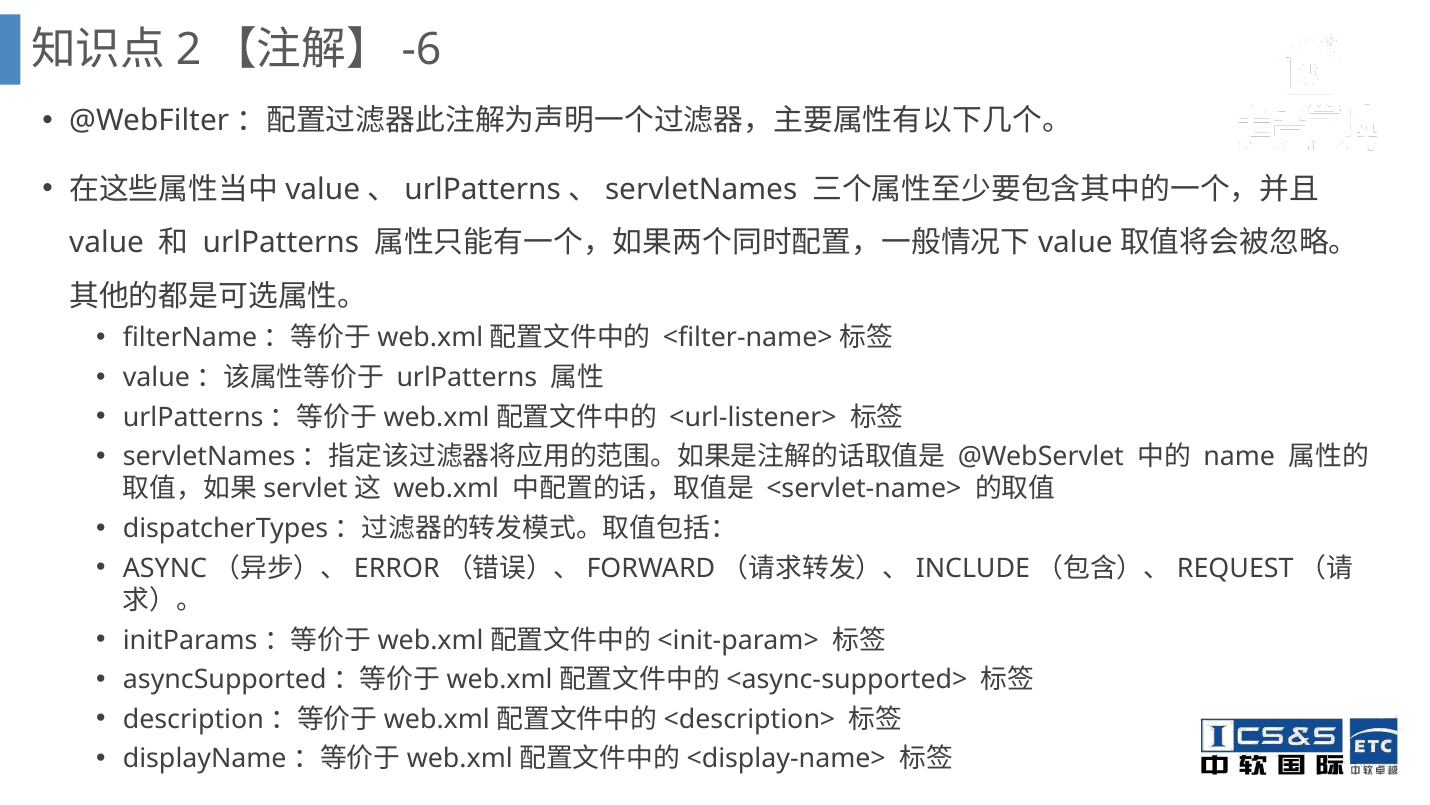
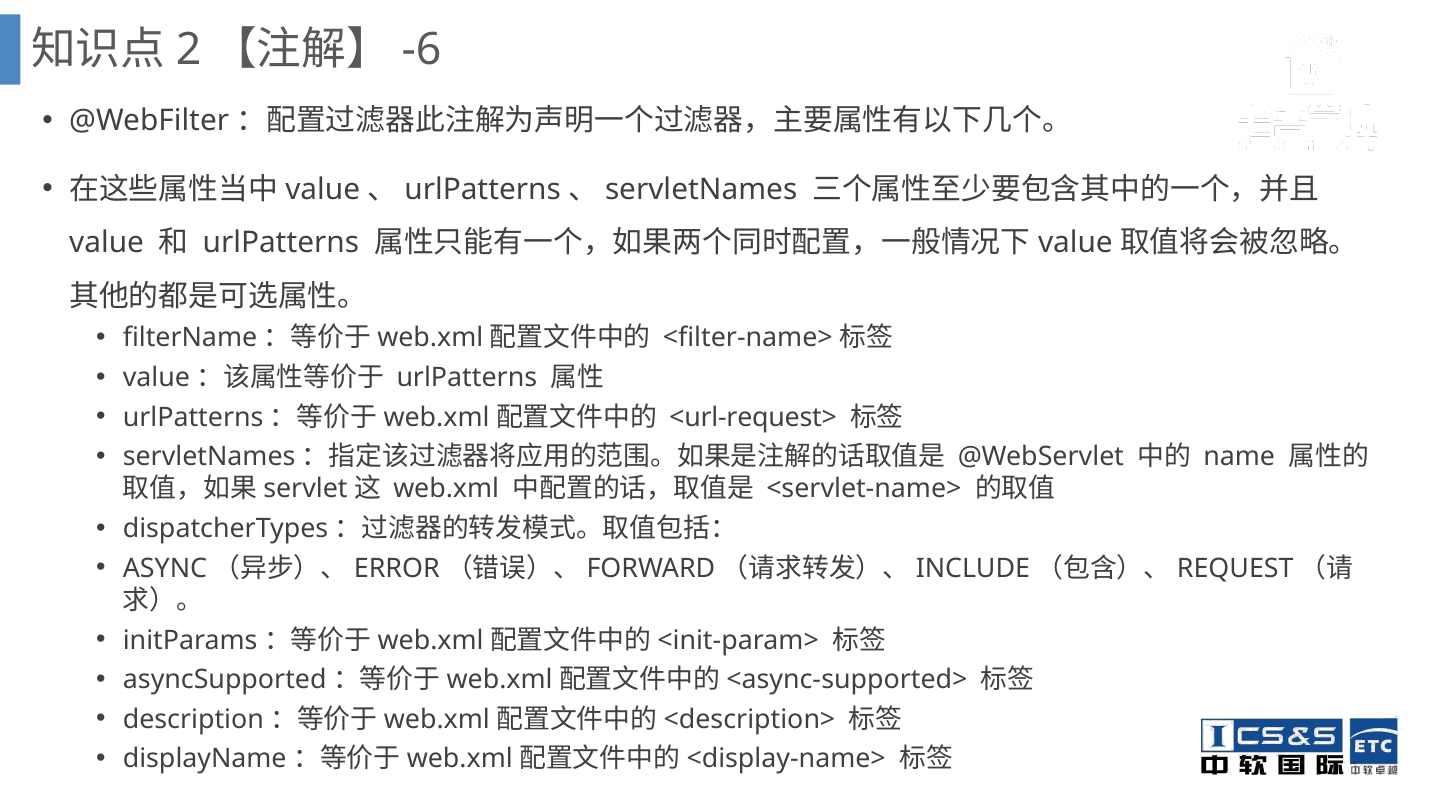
<url-listener>: <url-listener> -> <url-request>
